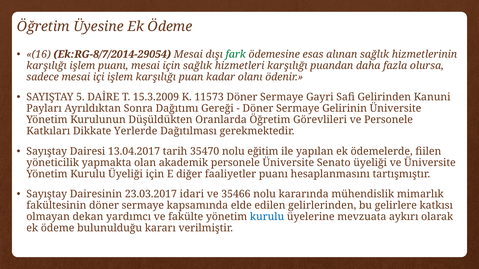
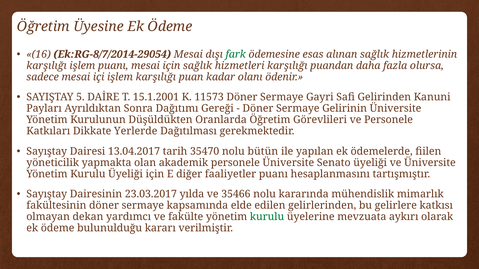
15.3.2009: 15.3.2009 -> 15.1.2001
eğitim: eğitim -> bütün
idari: idari -> yılda
kurulu at (267, 217) colour: blue -> green
